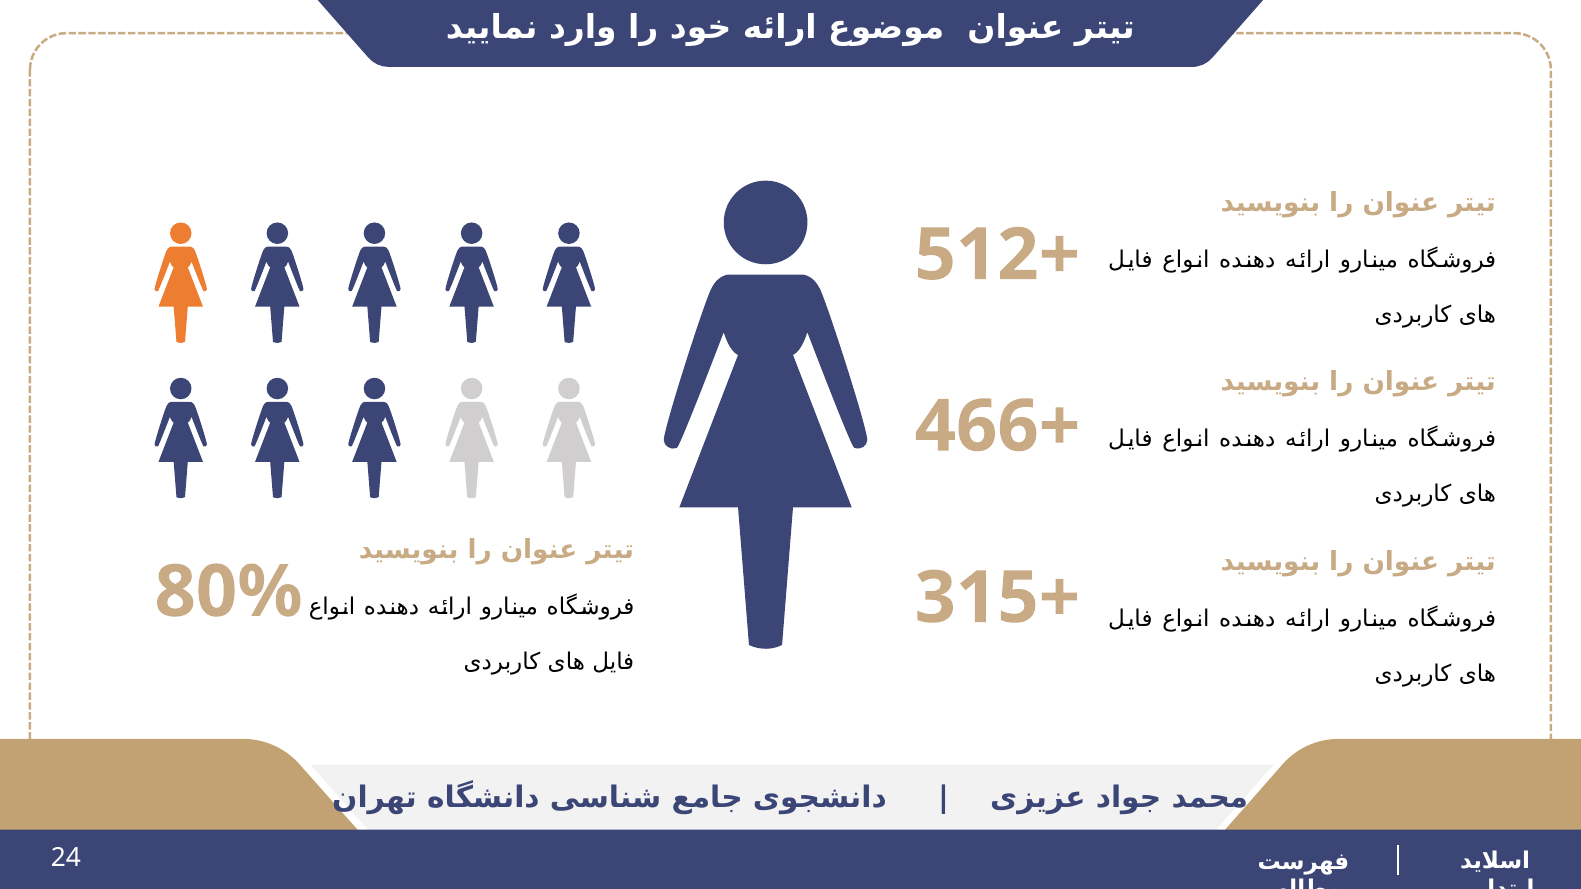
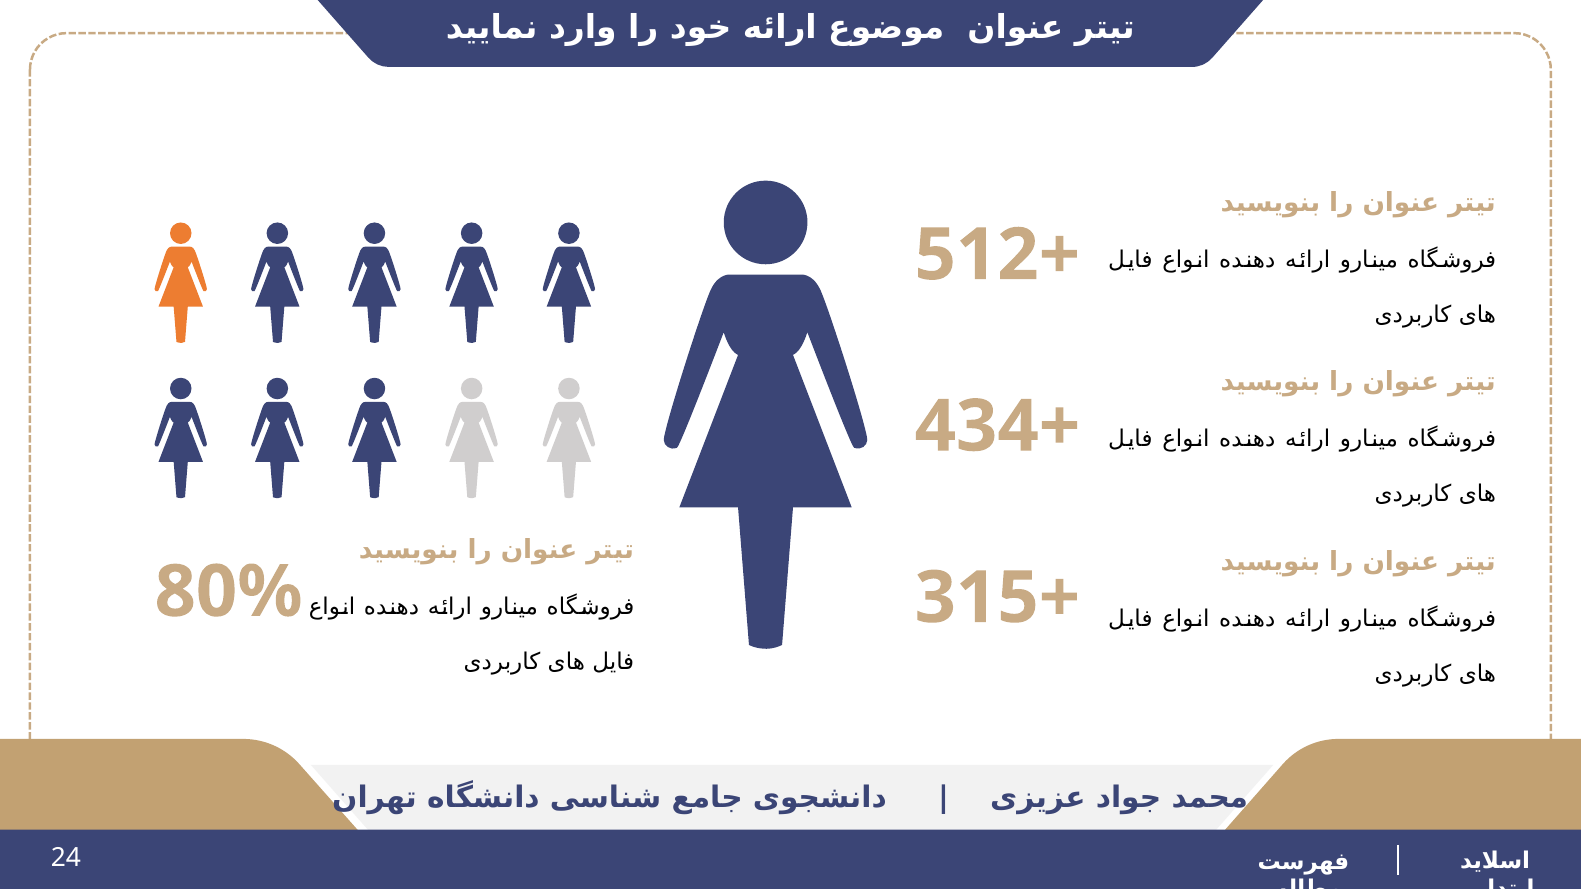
466+: 466+ -> 434+
